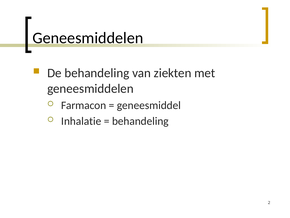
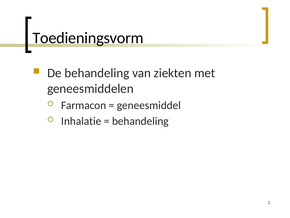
Geneesmiddelen at (88, 38): Geneesmiddelen -> Toedieningsvorm
